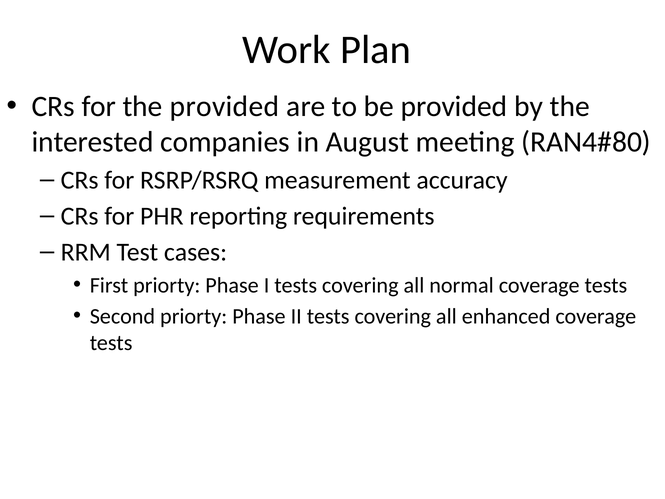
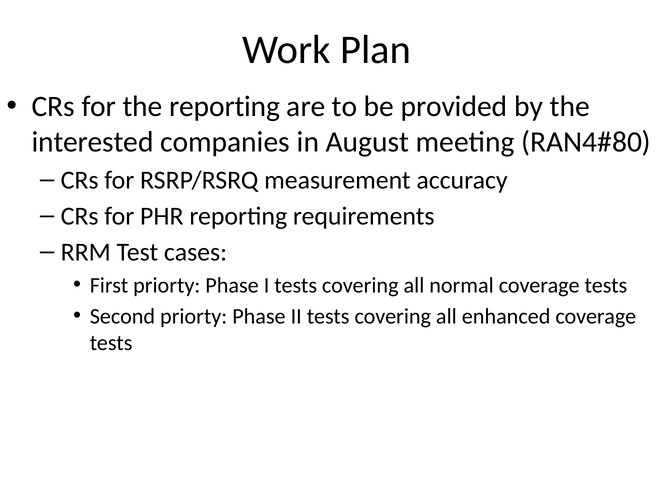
the provided: provided -> reporting
